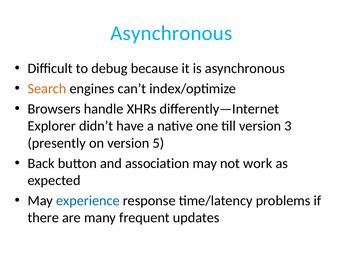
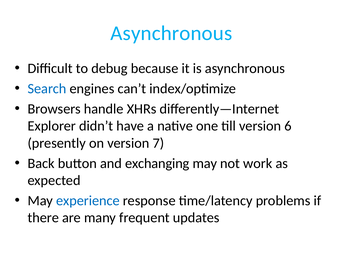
Search colour: orange -> blue
3: 3 -> 6
5: 5 -> 7
association: association -> exchanging
